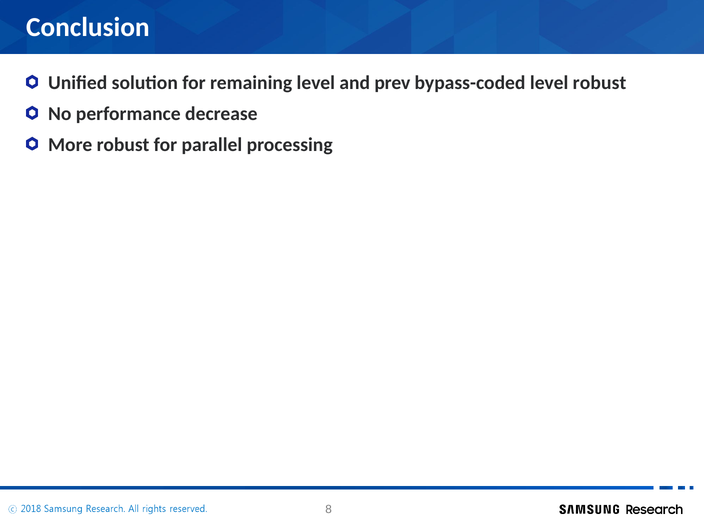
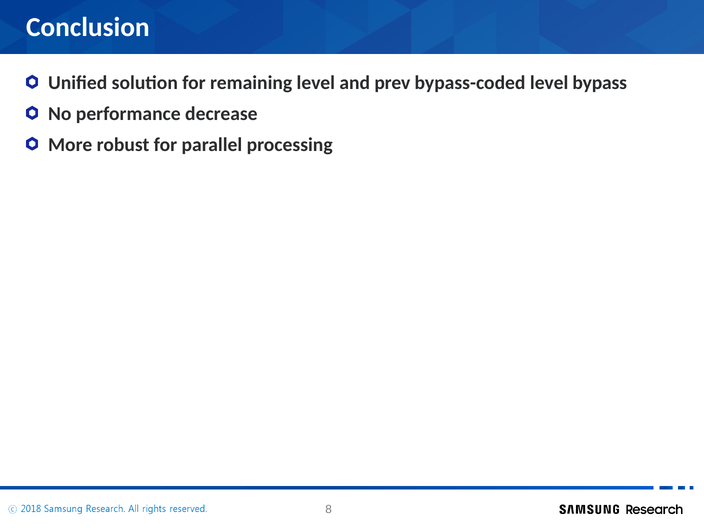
level robust: robust -> bypass
